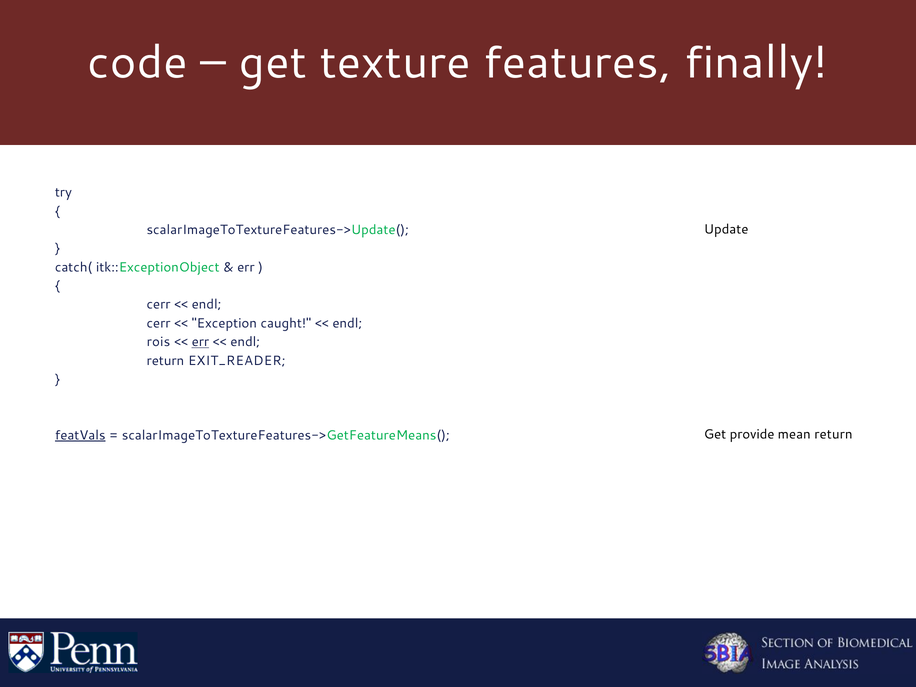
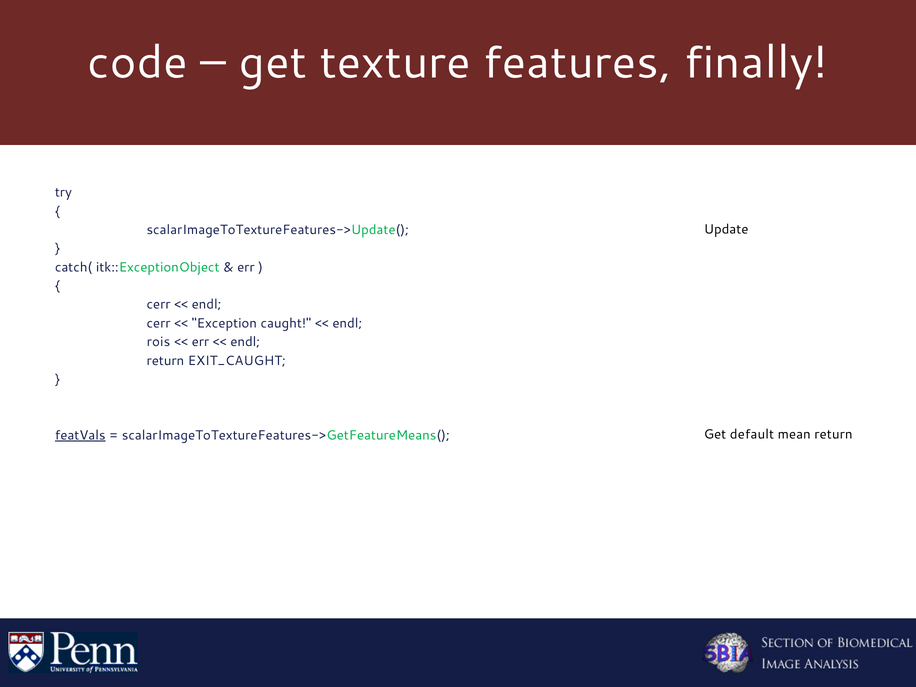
err at (200, 342) underline: present -> none
EXIT_READER: EXIT_READER -> EXIT_CAUGHT
provide: provide -> default
